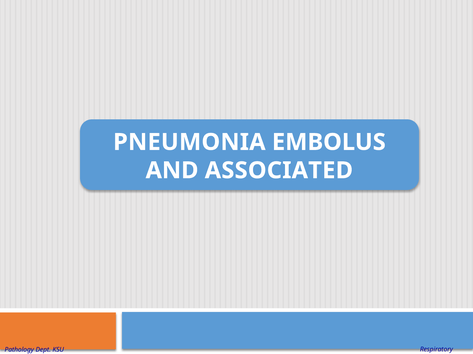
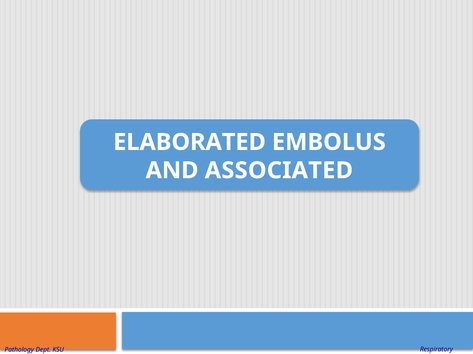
PNEUMONIA: PNEUMONIA -> ELABORATED
